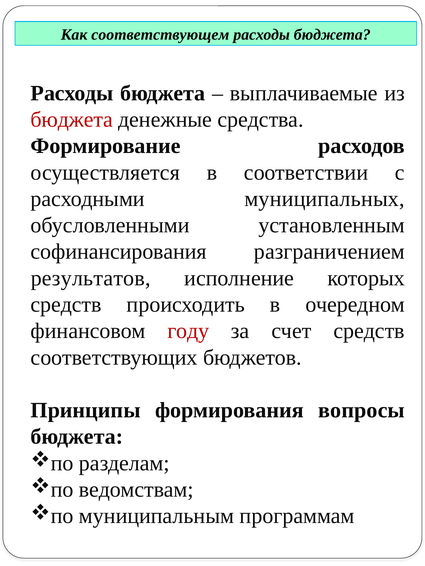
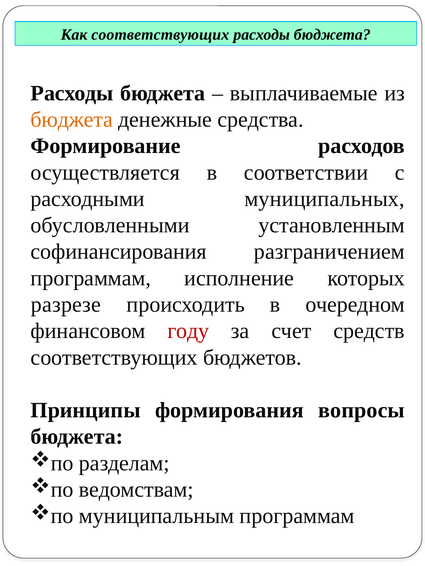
Как соответствующем: соответствующем -> соответствующих
бюджета at (72, 120) colour: red -> orange
результатов at (91, 278): результатов -> программам
средств at (66, 305): средств -> разрезе
